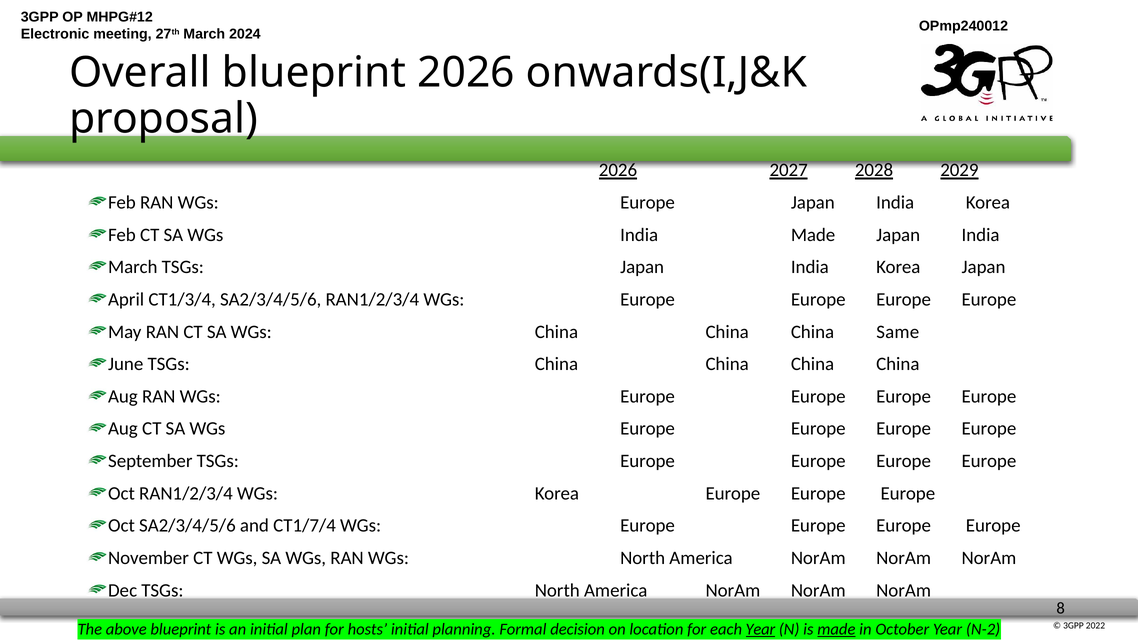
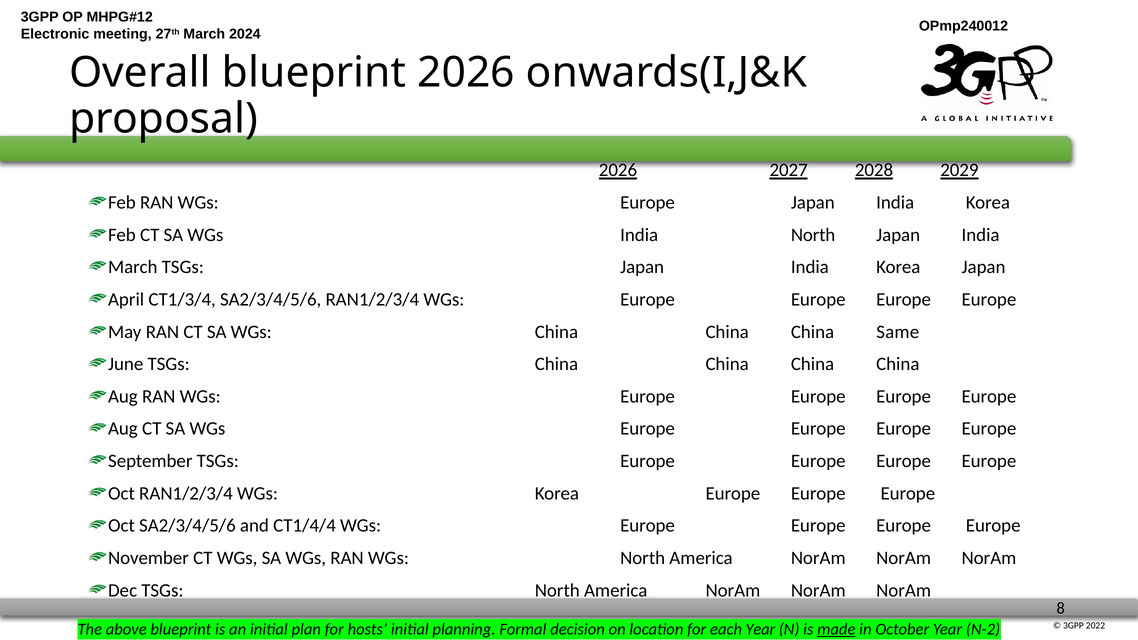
India Made: Made -> North
CT1/7/4: CT1/7/4 -> CT1/4/4
Year at (760, 629) underline: present -> none
